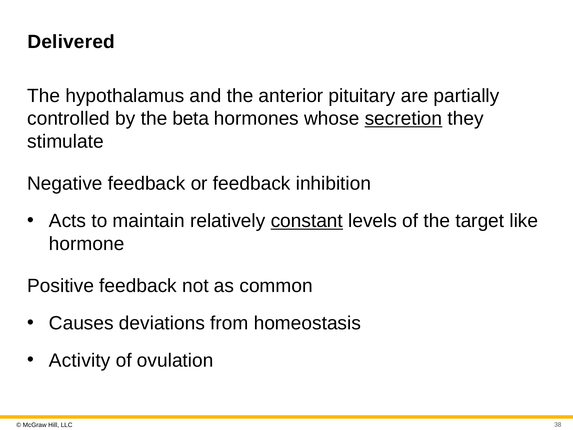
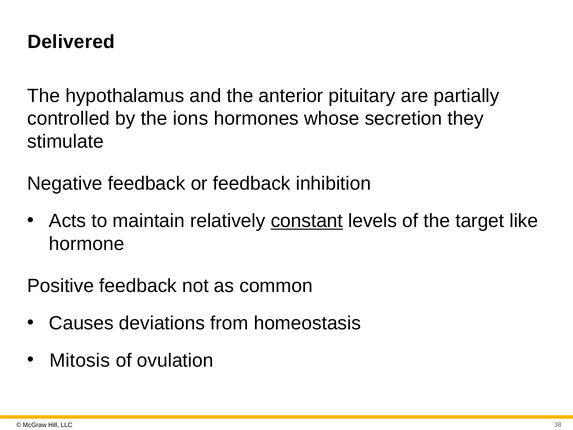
beta: beta -> ions
secretion underline: present -> none
Activity: Activity -> Mitosis
